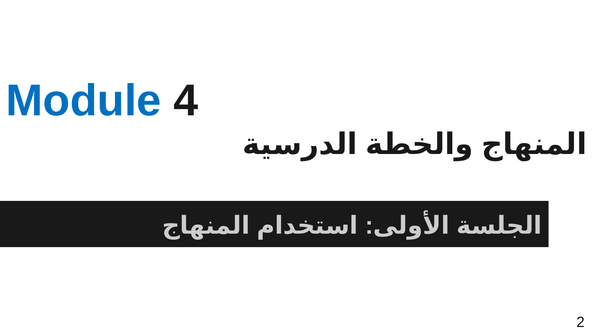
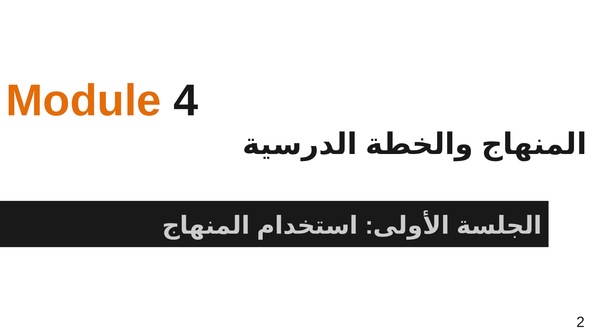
Module colour: blue -> orange
